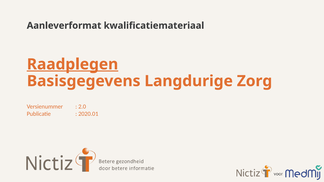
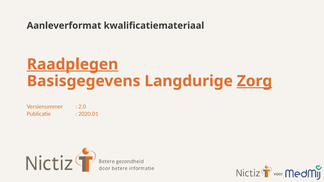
Zorg underline: none -> present
